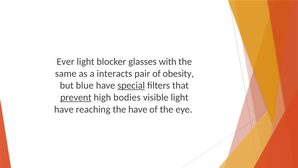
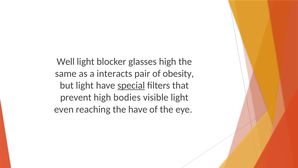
Ever: Ever -> Well
glasses with: with -> high
but blue: blue -> light
prevent underline: present -> none
have at (64, 109): have -> even
